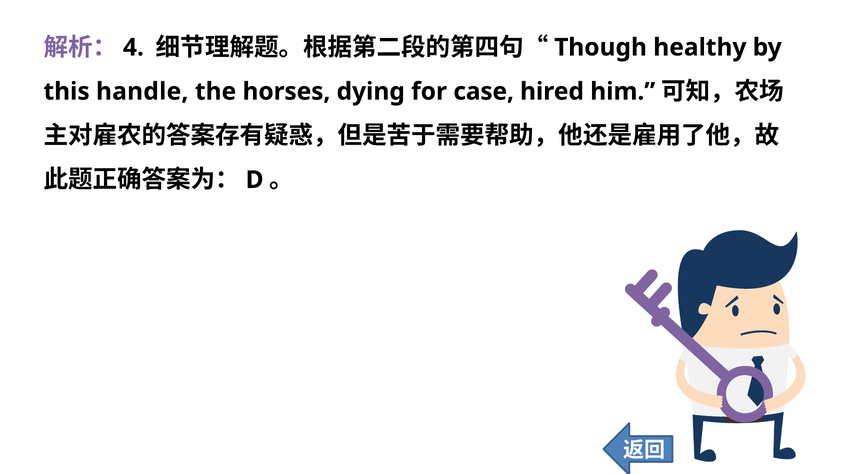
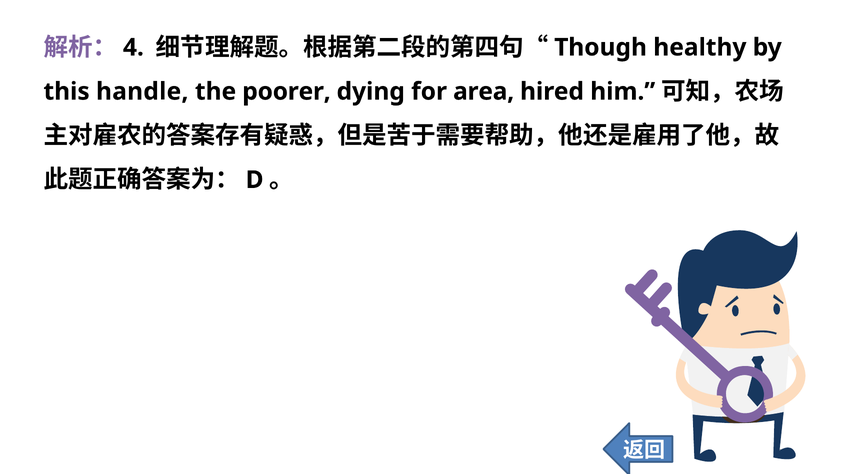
horses: horses -> poorer
case: case -> area
